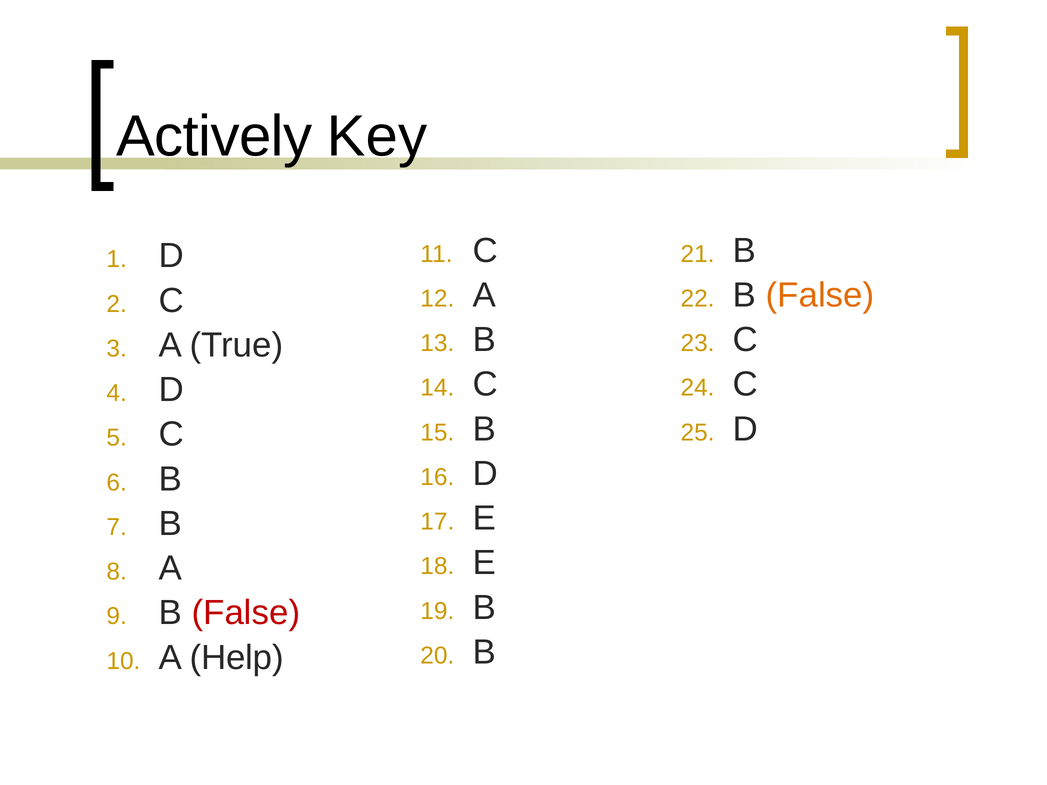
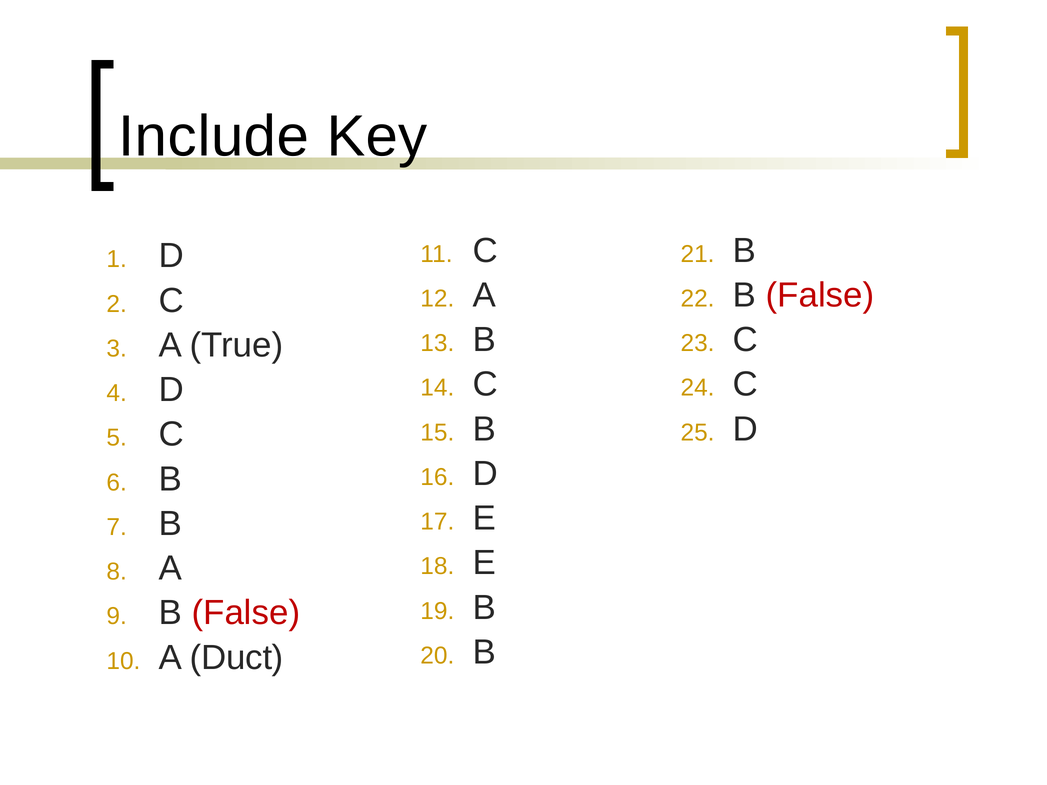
Actively: Actively -> Include
False at (820, 295) colour: orange -> red
Help: Help -> Duct
